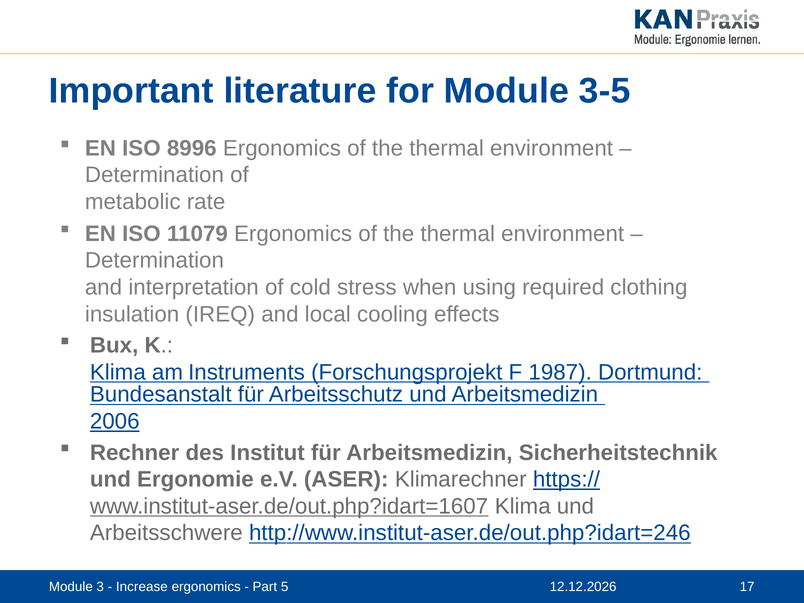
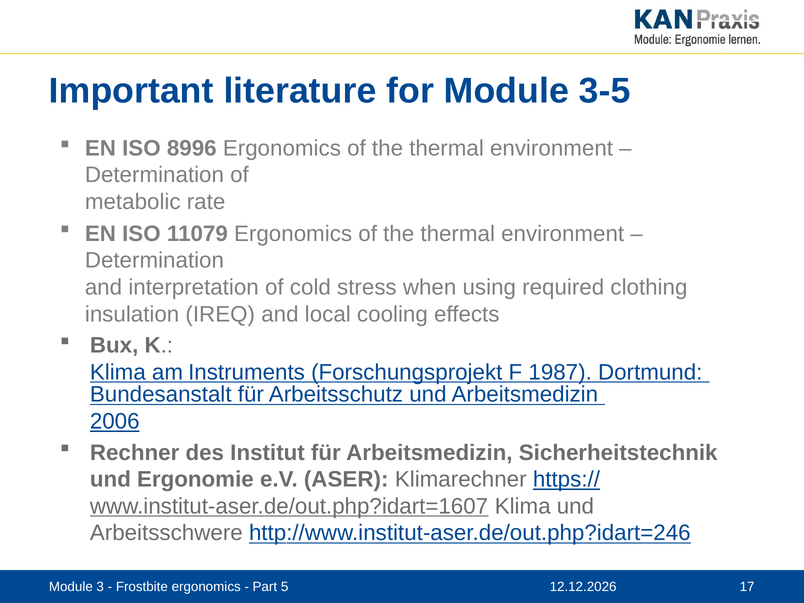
Increase: Increase -> Frostbite
